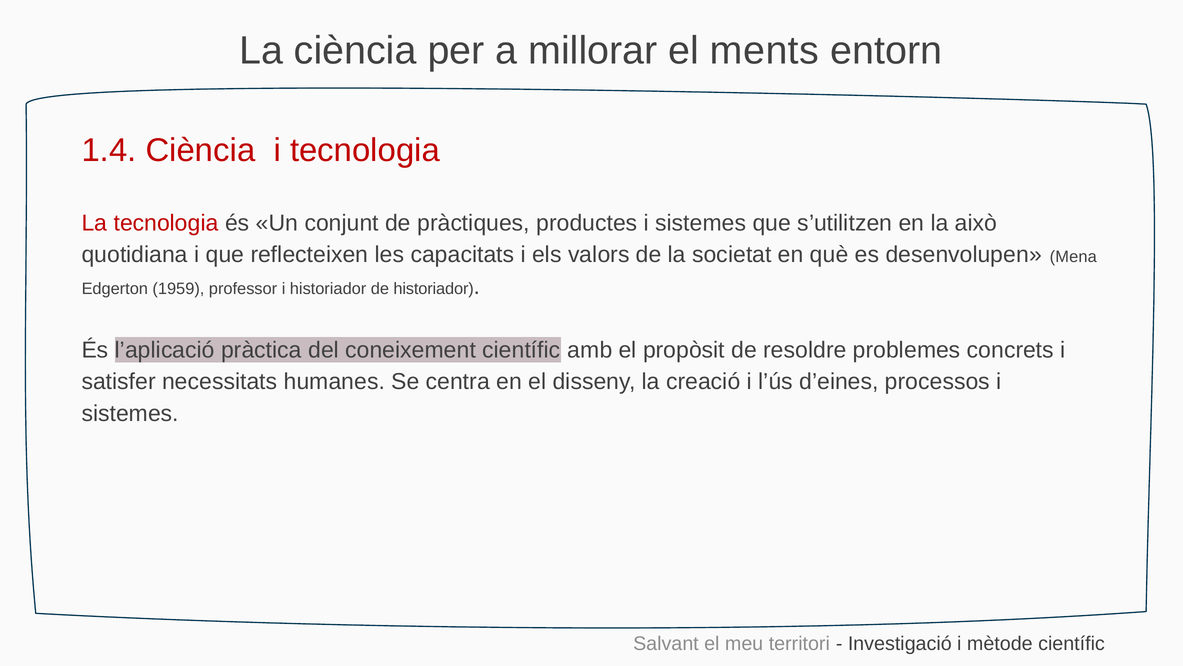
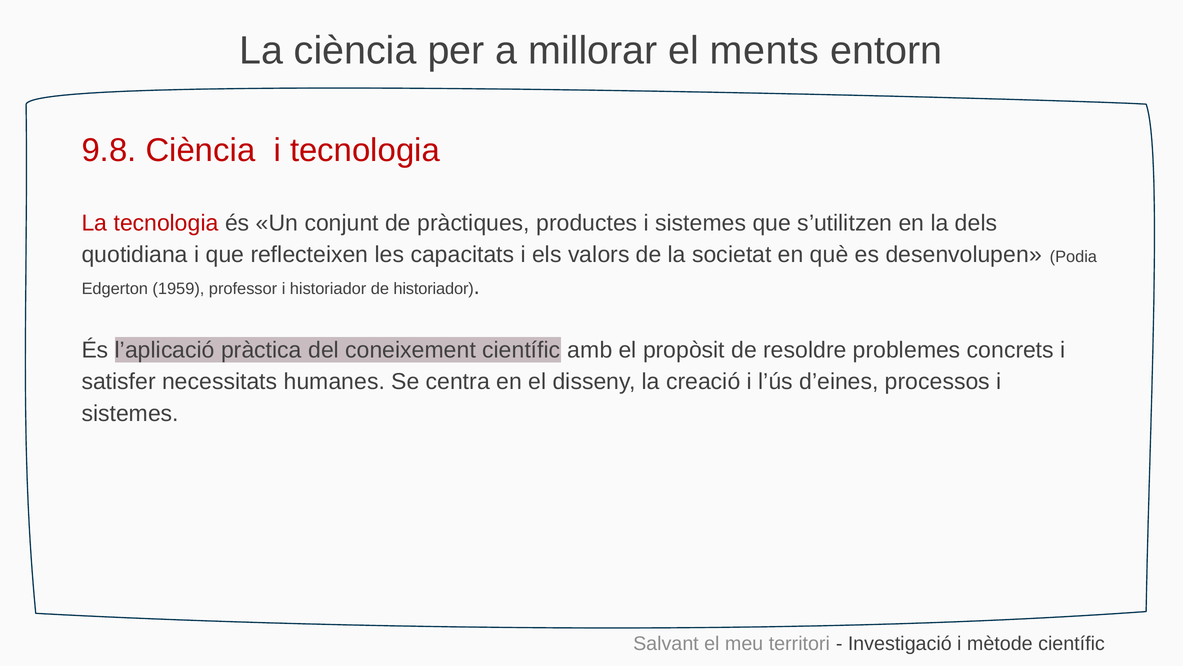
1.4: 1.4 -> 9.8
això: això -> dels
Mena: Mena -> Podia
